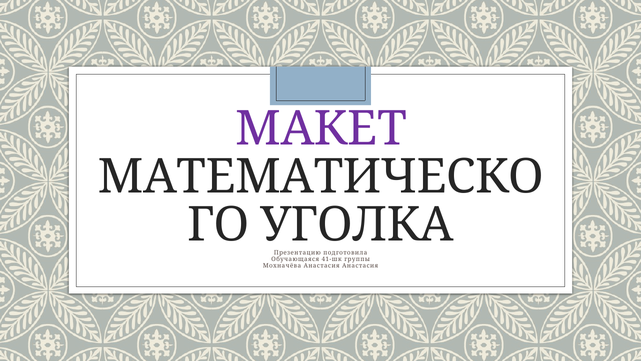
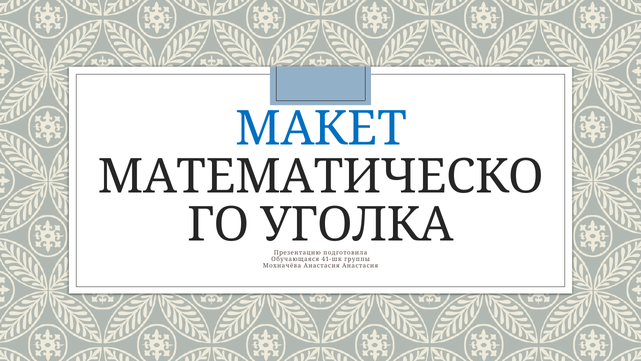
МАКЕТ colour: purple -> blue
